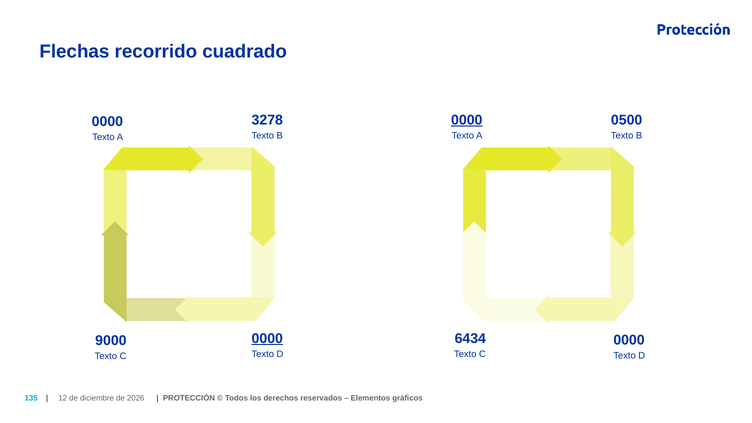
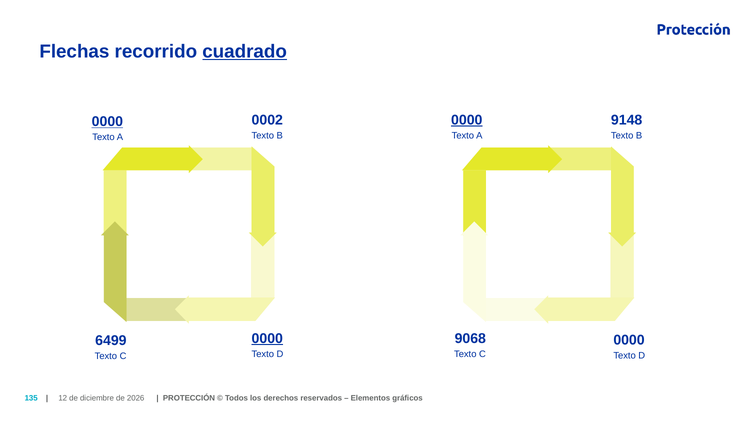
cuadrado underline: none -> present
3278: 3278 -> 0002
0500: 0500 -> 9148
0000 at (107, 122) underline: none -> present
6434: 6434 -> 9068
9000: 9000 -> 6499
